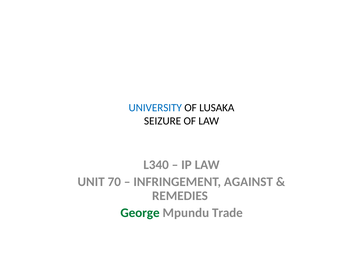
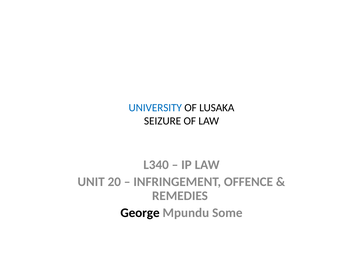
70: 70 -> 20
AGAINST: AGAINST -> OFFENCE
George colour: green -> black
Trade: Trade -> Some
